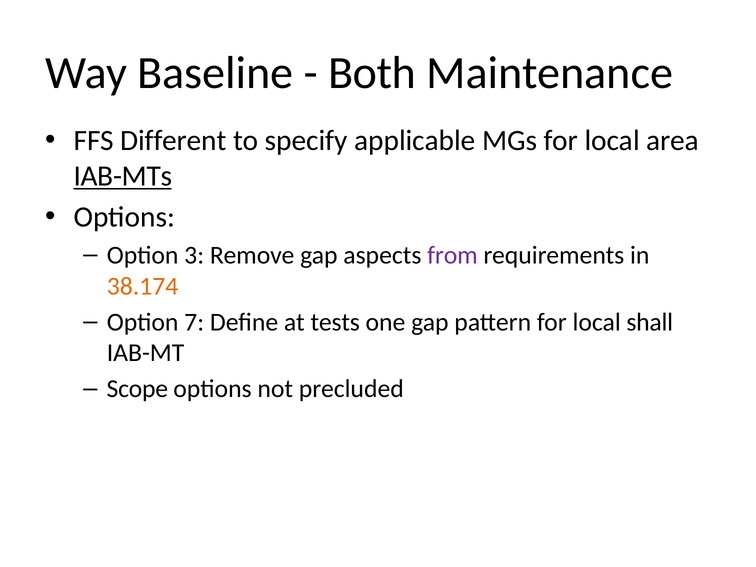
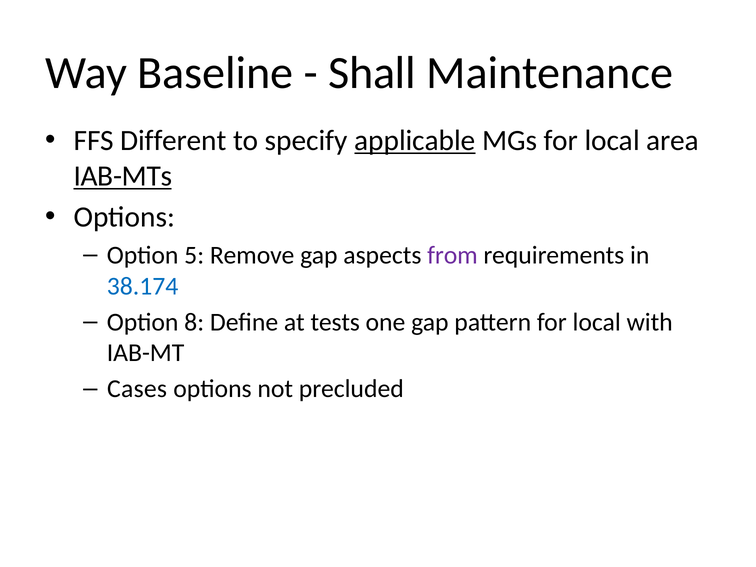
Both: Both -> Shall
applicable underline: none -> present
3: 3 -> 5
38.174 colour: orange -> blue
7: 7 -> 8
shall: shall -> with
Scope: Scope -> Cases
